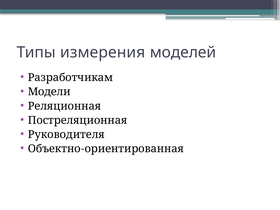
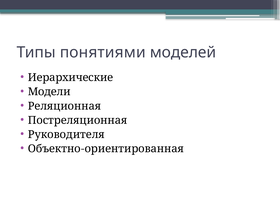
измерения: измерения -> понятиями
Разработчикам: Разработчикам -> Иерархические
